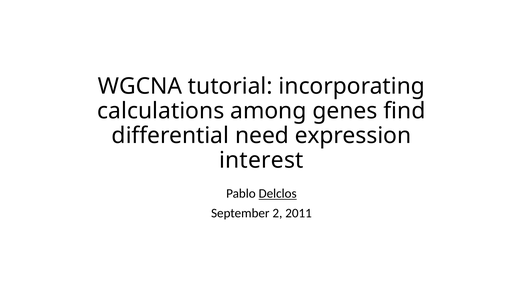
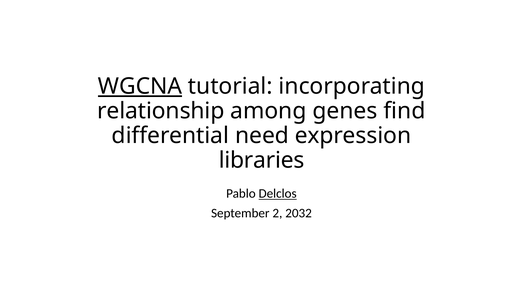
WGCNA underline: none -> present
calculations: calculations -> relationship
interest: interest -> libraries
2011: 2011 -> 2032
